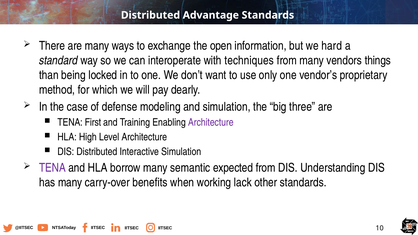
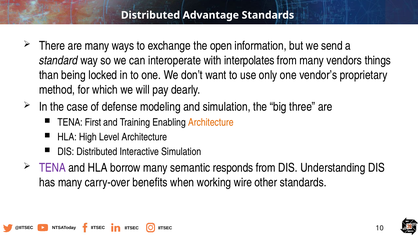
hard: hard -> send
techniques: techniques -> interpolates
Architecture at (211, 122) colour: purple -> orange
expected: expected -> responds
lack: lack -> wire
